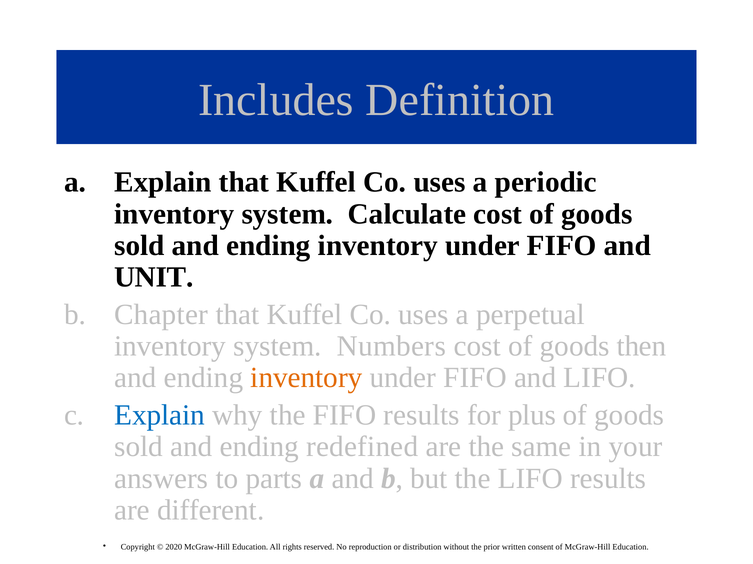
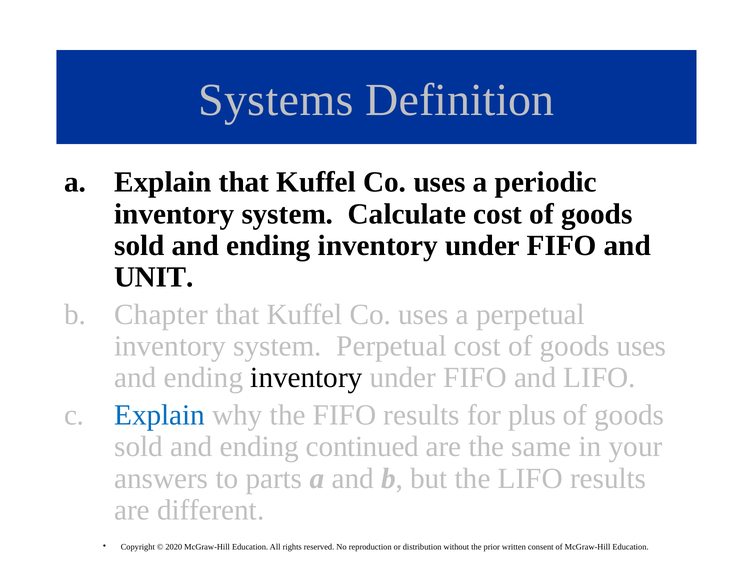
Includes: Includes -> Systems
system Numbers: Numbers -> Perpetual
goods then: then -> uses
inventory at (306, 378) colour: orange -> black
redefined: redefined -> continued
